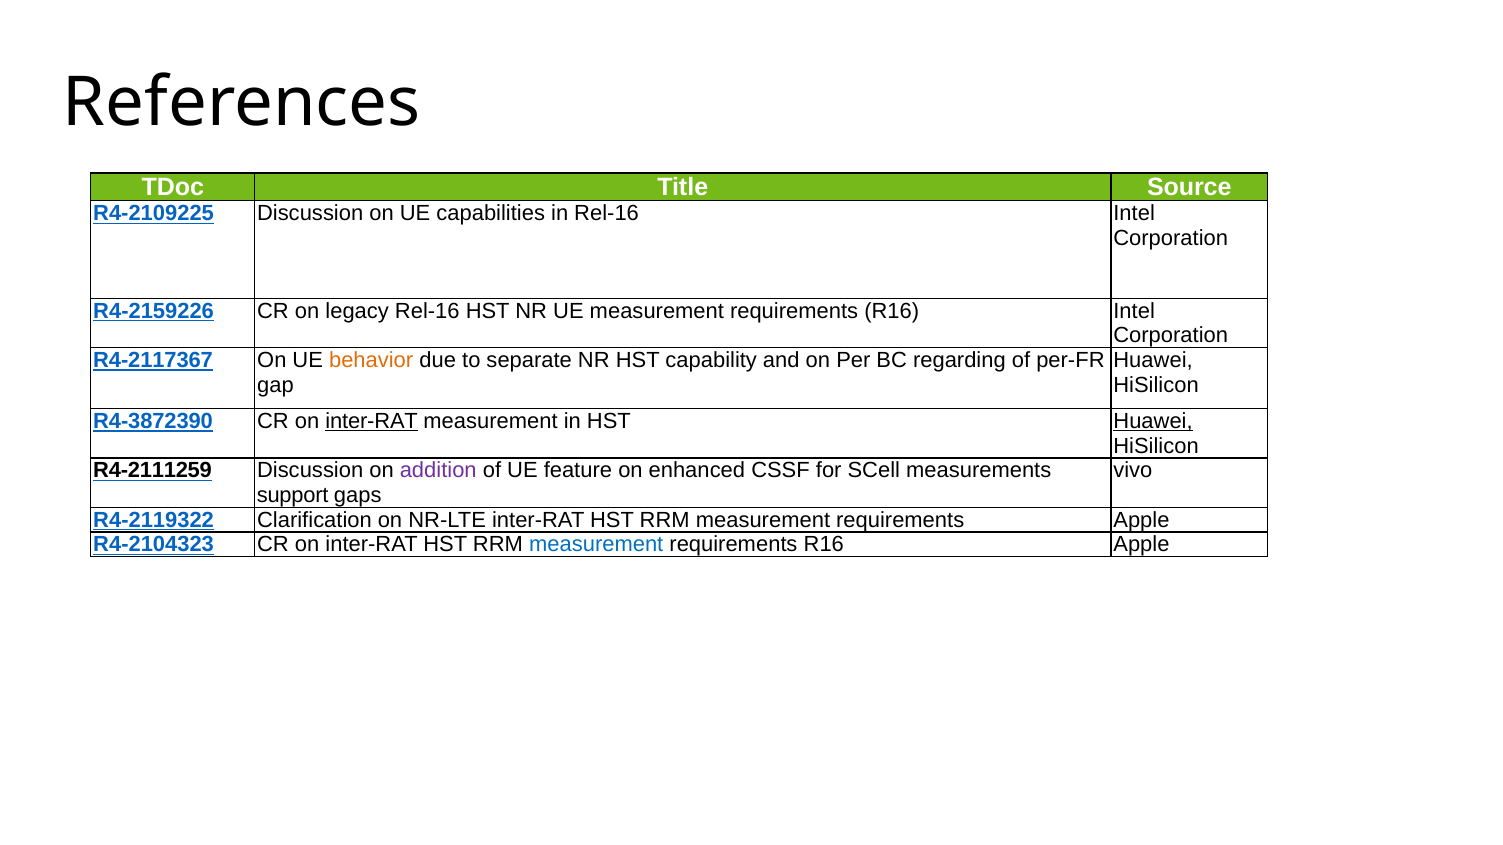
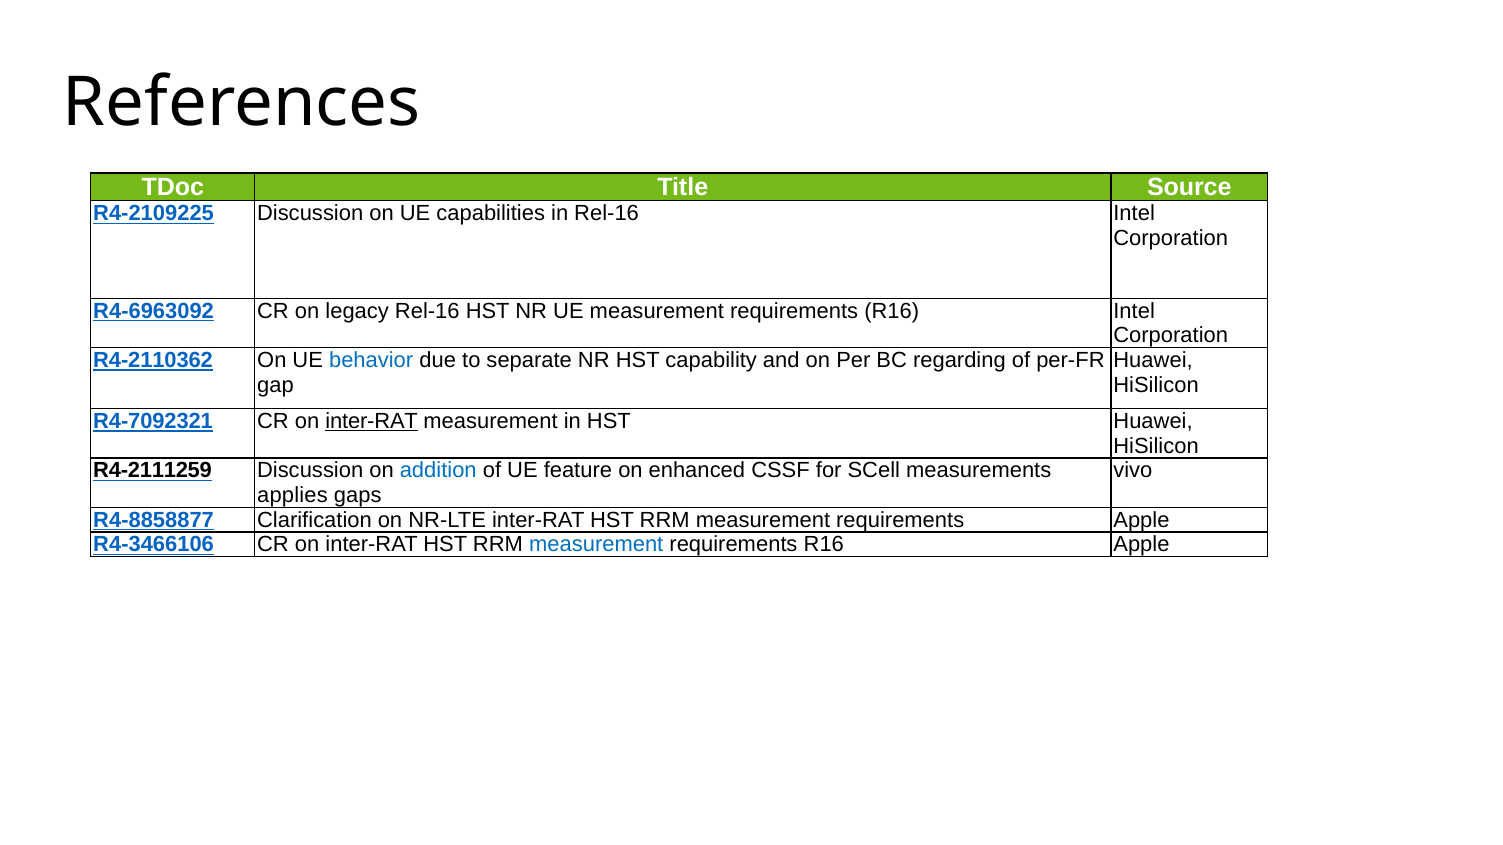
R4-2159226: R4-2159226 -> R4-6963092
R4-2117367: R4-2117367 -> R4-2110362
behavior colour: orange -> blue
R4-3872390: R4-3872390 -> R4-7092321
Huawei at (1153, 422) underline: present -> none
addition colour: purple -> blue
support: support -> applies
R4-2119322: R4-2119322 -> R4-8858877
R4-2104323: R4-2104323 -> R4-3466106
